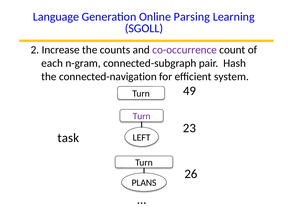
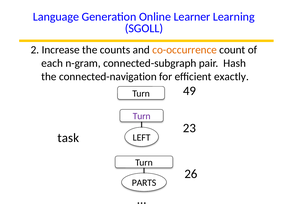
Parsing: Parsing -> Learner
co-occurrence colour: purple -> orange
system: system -> exactly
PLANS: PLANS -> PARTS
